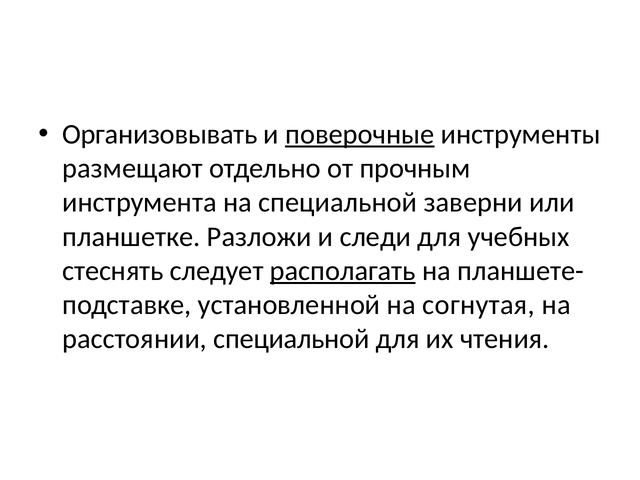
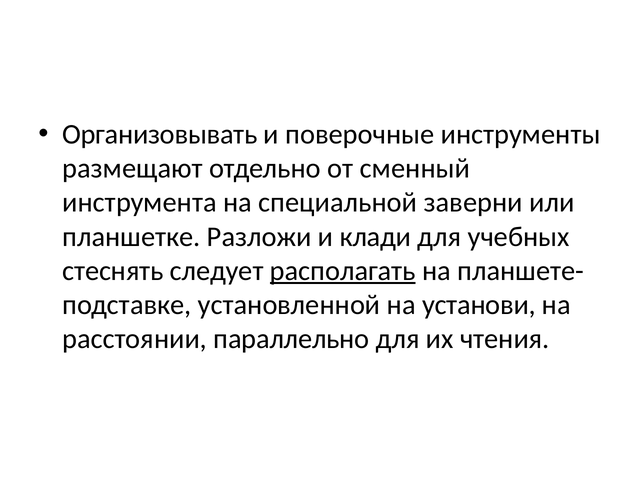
поверочные underline: present -> none
прочным: прочным -> сменный
следи: следи -> клади
согнутая: согнутая -> установи
расстоянии специальной: специальной -> параллельно
